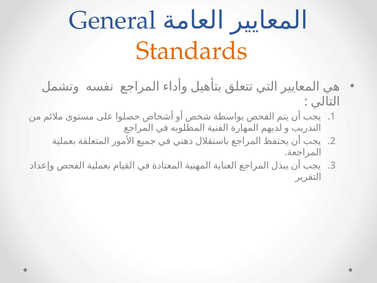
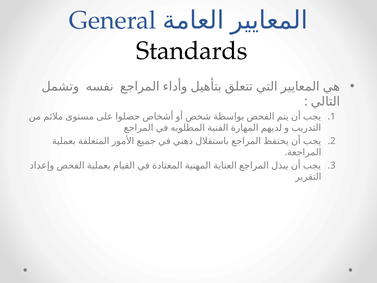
Standards colour: orange -> black
